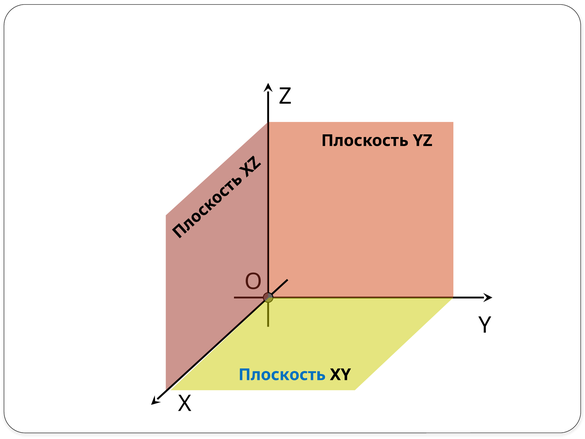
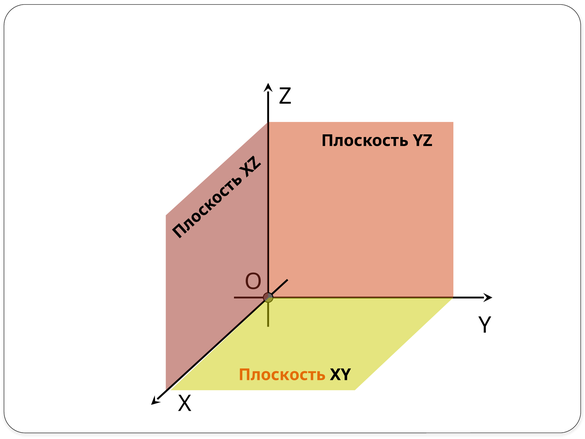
Плоскость at (282, 375) colour: blue -> orange
